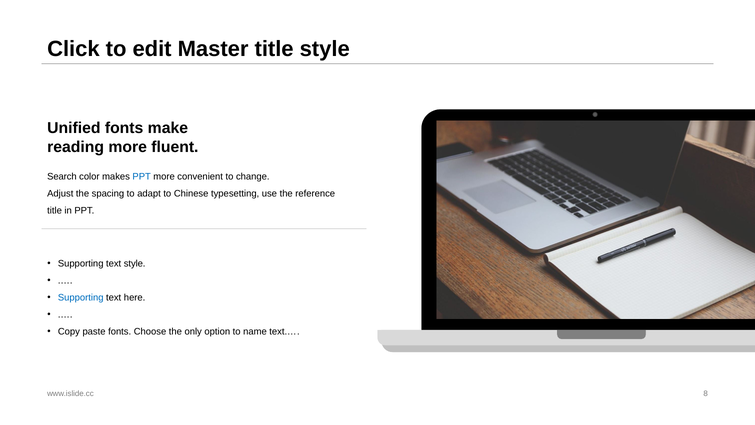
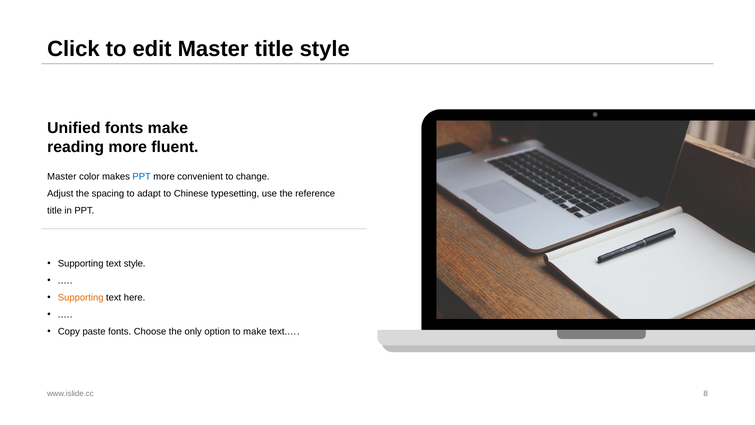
Search at (62, 177): Search -> Master
Supporting at (81, 297) colour: blue -> orange
to name: name -> make
